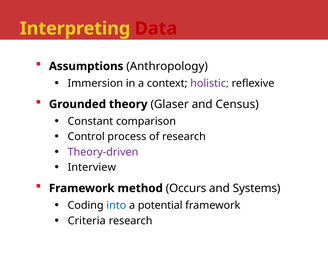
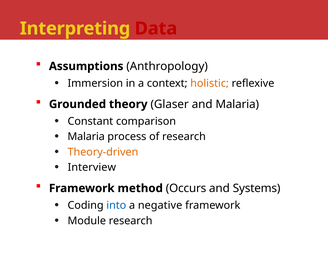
holistic colour: purple -> orange
and Census: Census -> Malaria
Control at (86, 137): Control -> Malaria
Theory-driven colour: purple -> orange
potential: potential -> negative
Criteria: Criteria -> Module
